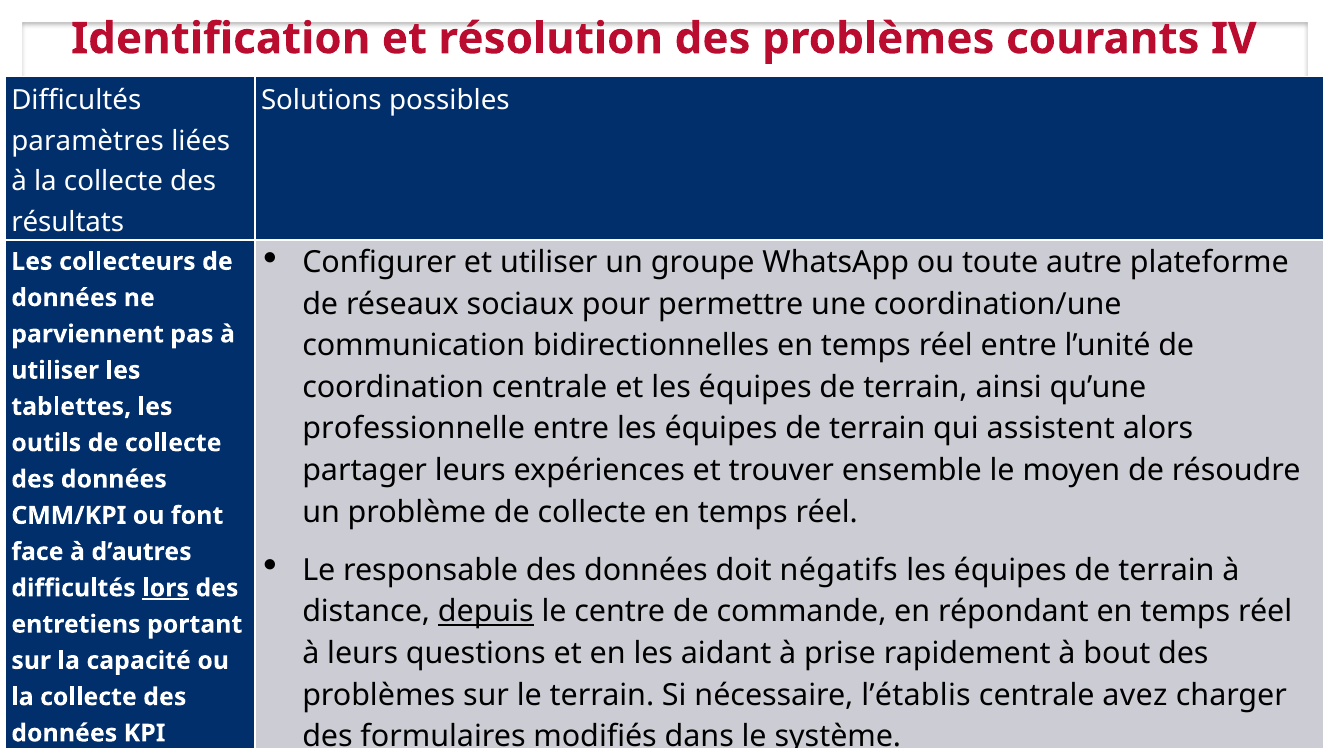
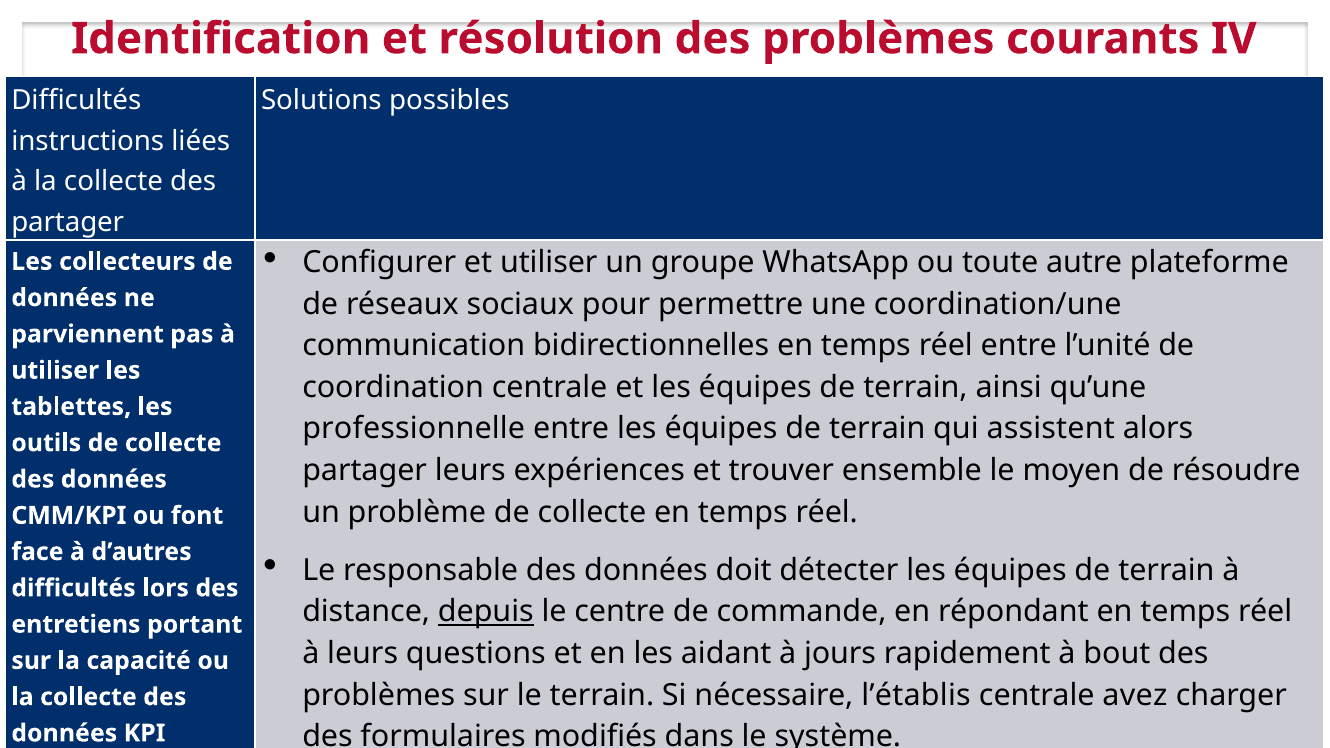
paramètres: paramètres -> instructions
résultats at (68, 222): résultats -> partager
négatifs: négatifs -> détecter
lors underline: present -> none
prise: prise -> jours
